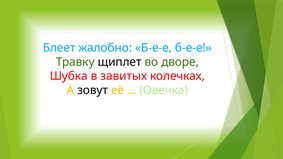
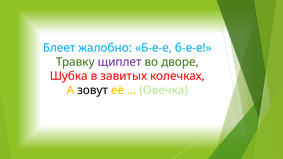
щиплет colour: black -> purple
